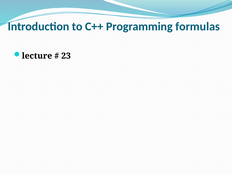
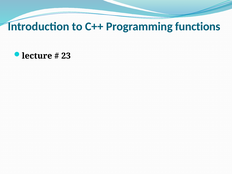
formulas: formulas -> functions
